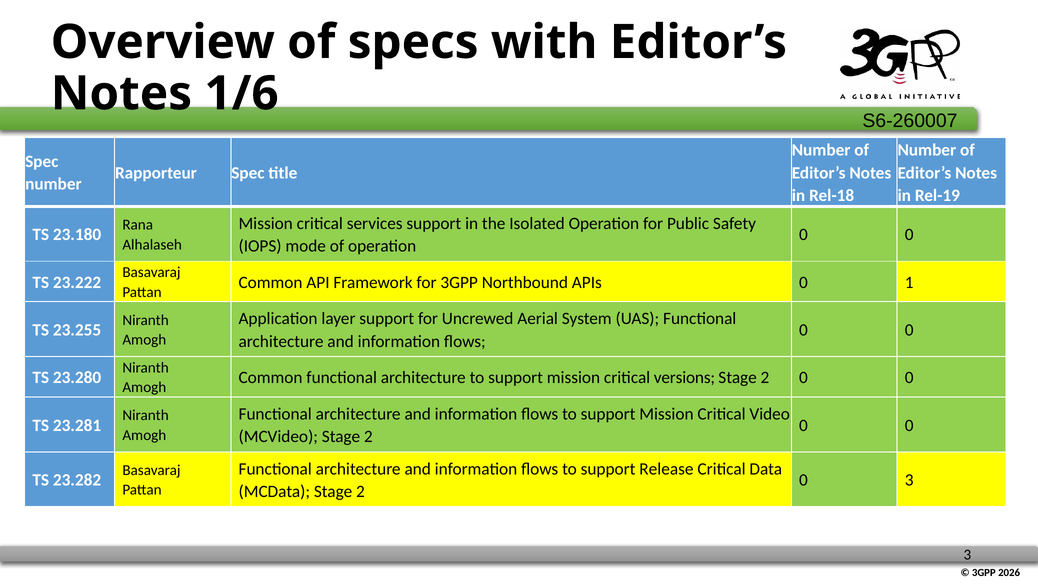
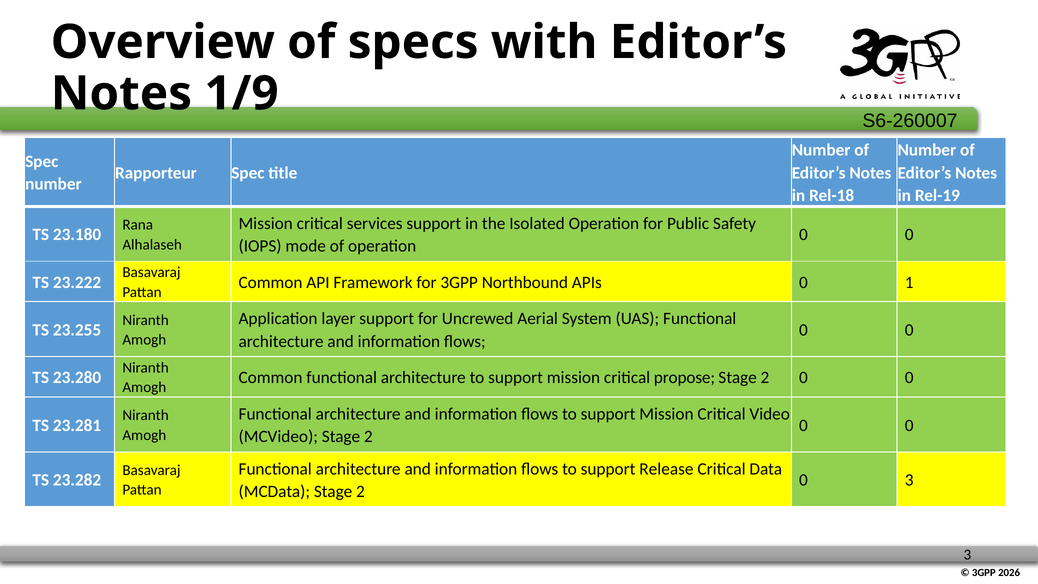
1/6: 1/6 -> 1/9
versions: versions -> propose
